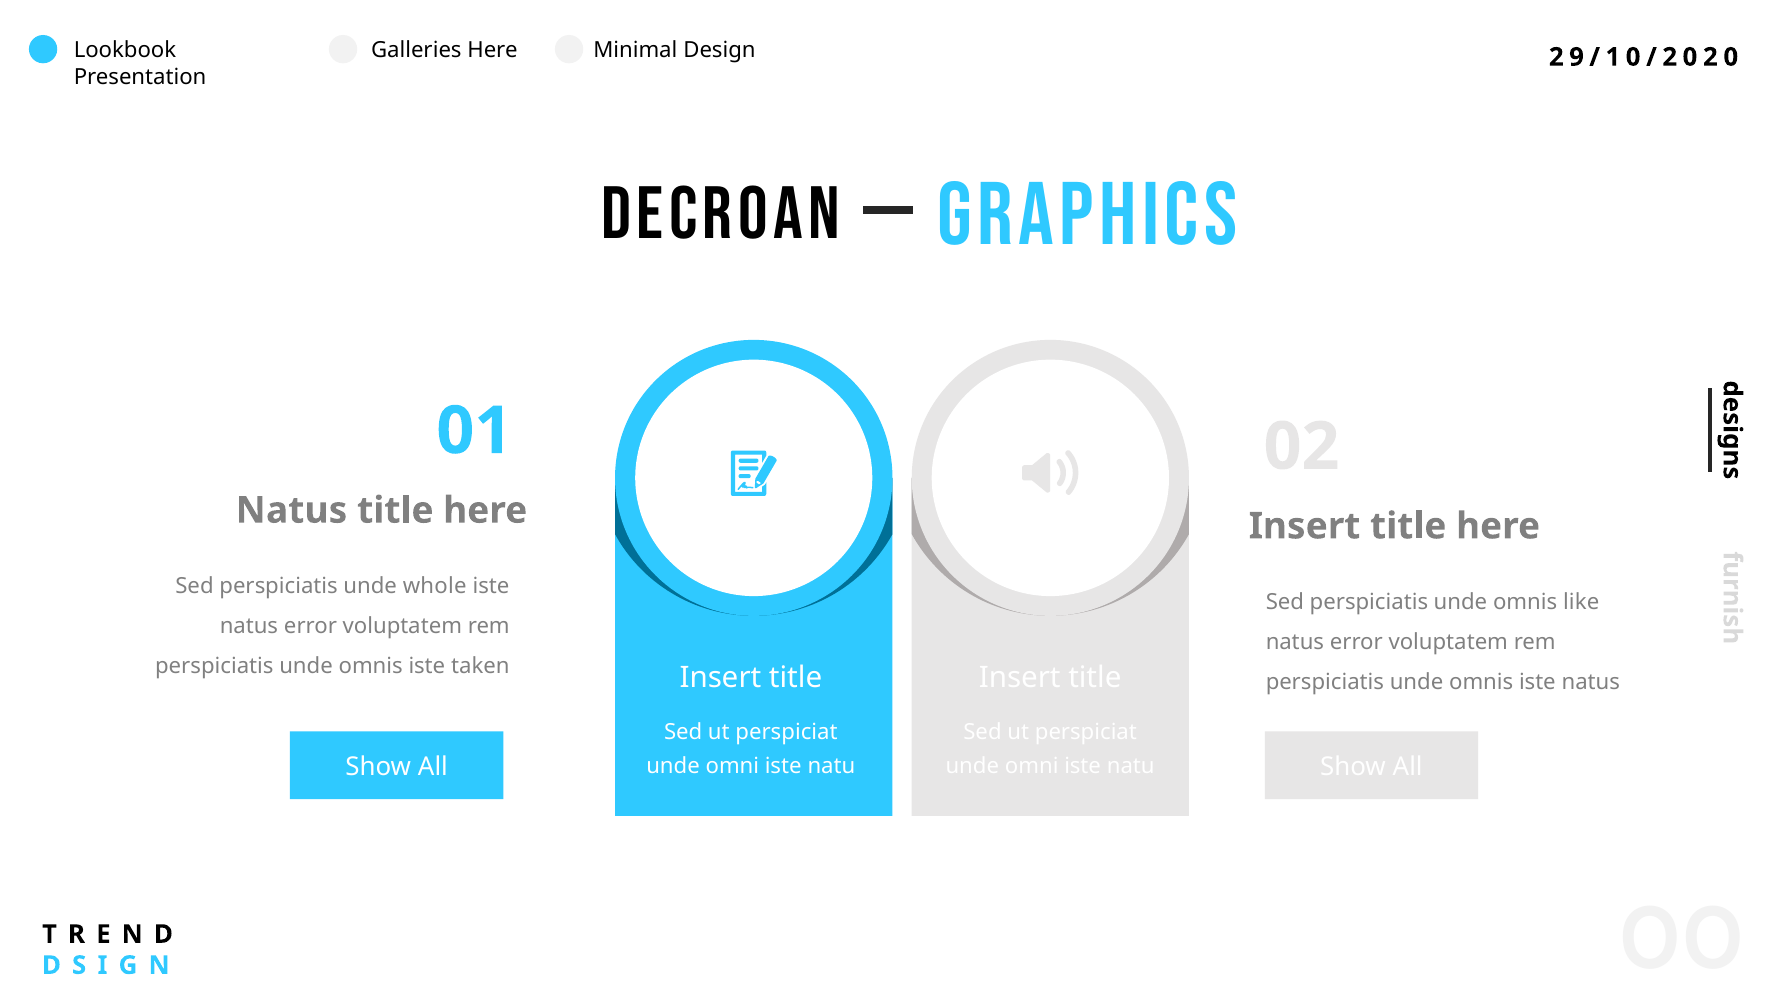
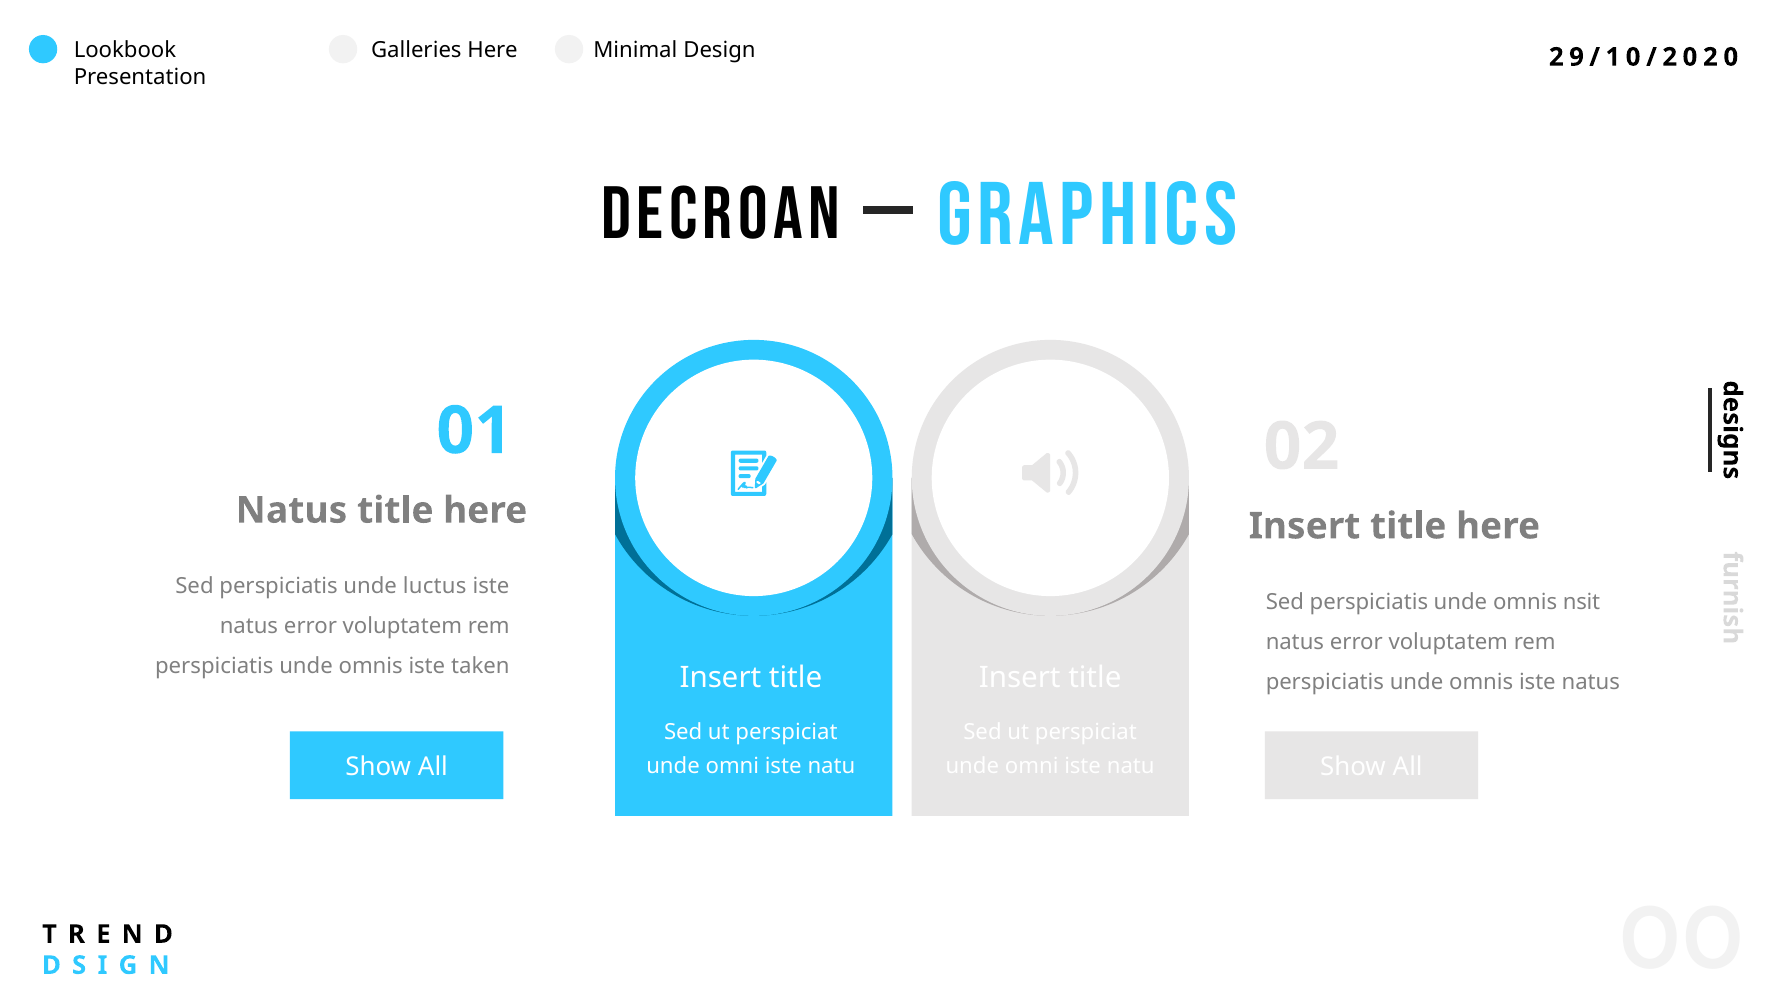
whole: whole -> luctus
like: like -> nsit
